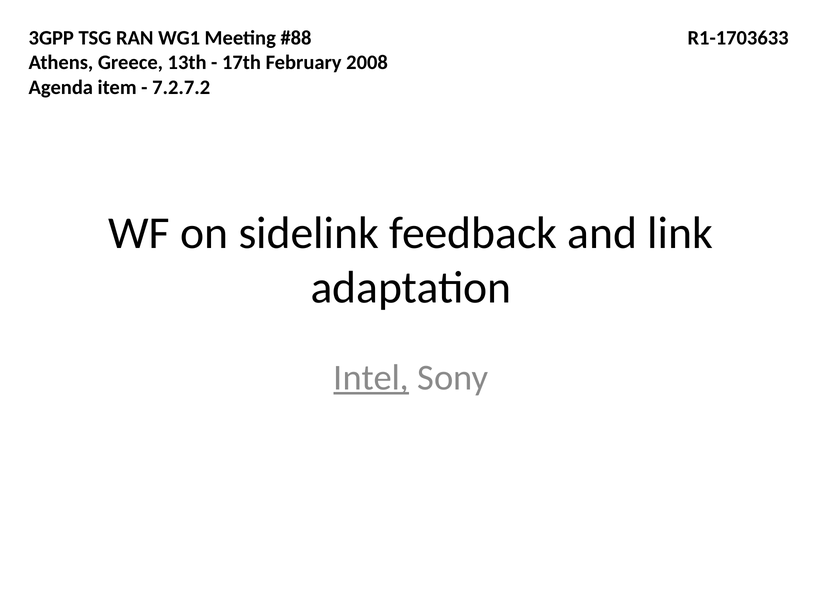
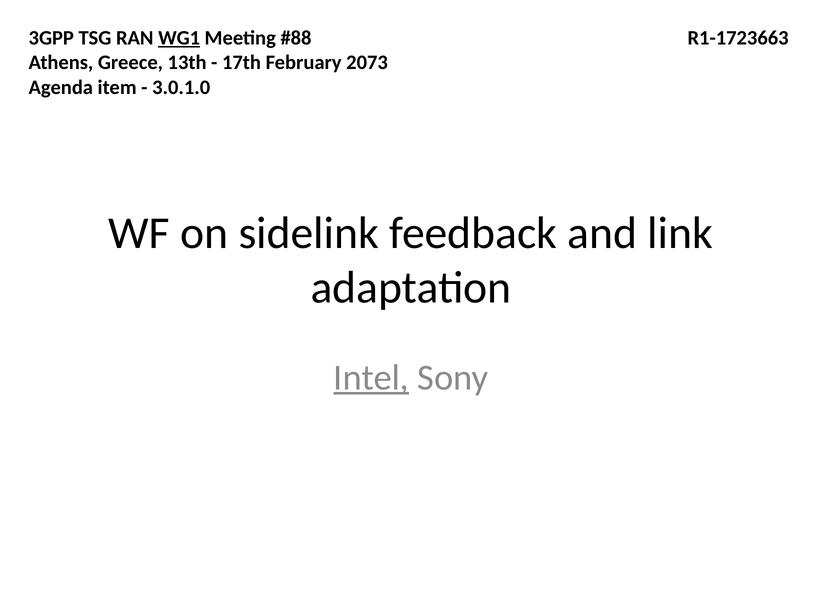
WG1 underline: none -> present
R1-1703633: R1-1703633 -> R1-1723663
2008: 2008 -> 2073
7.2.7.2: 7.2.7.2 -> 3.0.1.0
